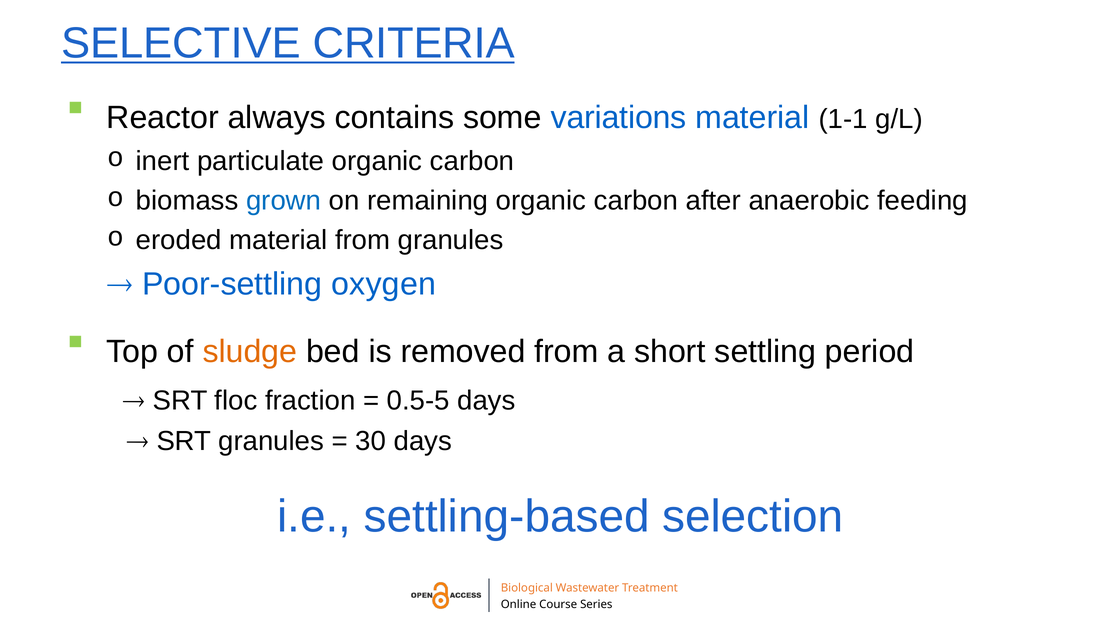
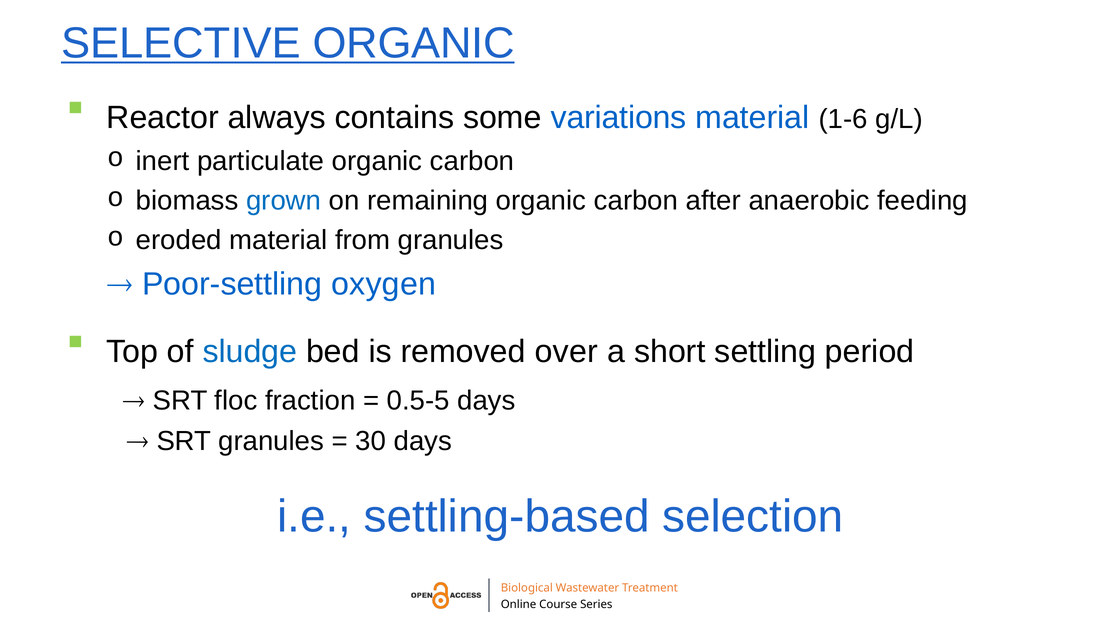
SELECTIVE CRITERIA: CRITERIA -> ORGANIC
1-1: 1-1 -> 1-6
sludge colour: orange -> blue
removed from: from -> over
